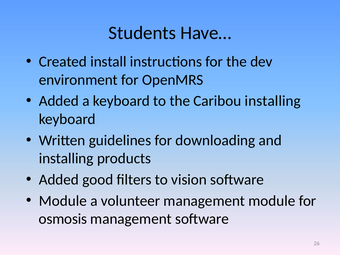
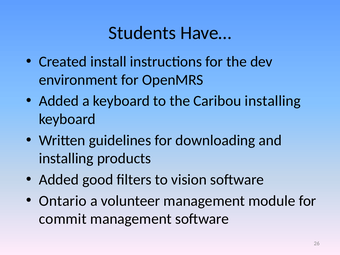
Module at (63, 201): Module -> Ontario
osmosis: osmosis -> commit
